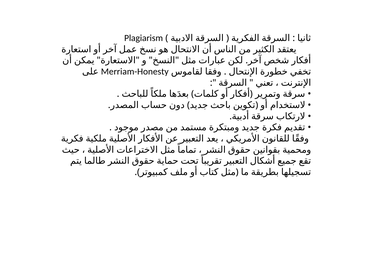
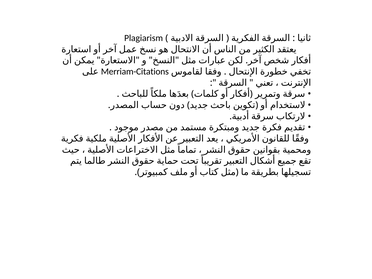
Merriam-Honesty: Merriam-Honesty -> Merriam-Citations
